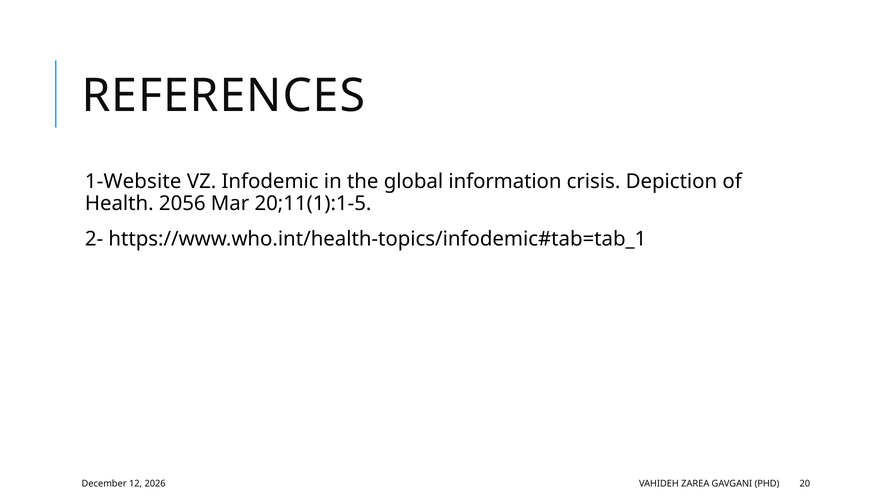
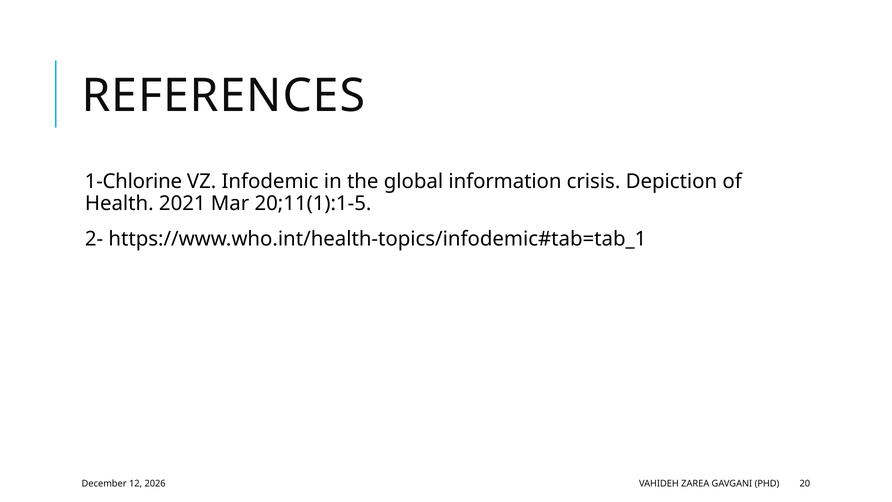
1-Website: 1-Website -> 1-Chlorine
2056: 2056 -> 2021
